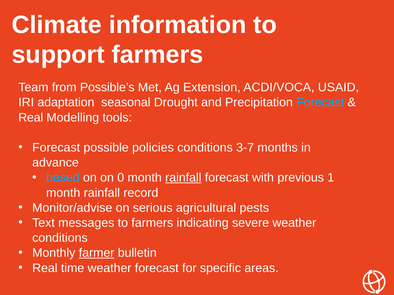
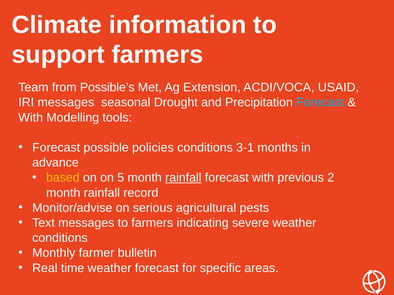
IRI adaptation: adaptation -> messages
Real at (31, 118): Real -> With
3-7: 3-7 -> 3-1
based colour: light blue -> yellow
0: 0 -> 5
1: 1 -> 2
farmer underline: present -> none
